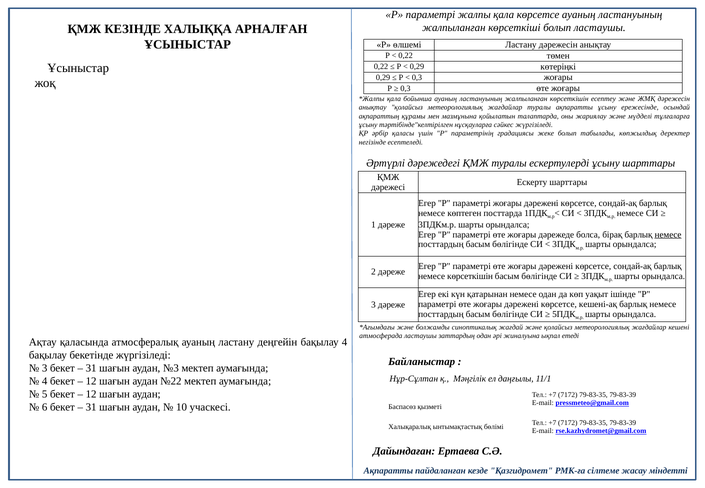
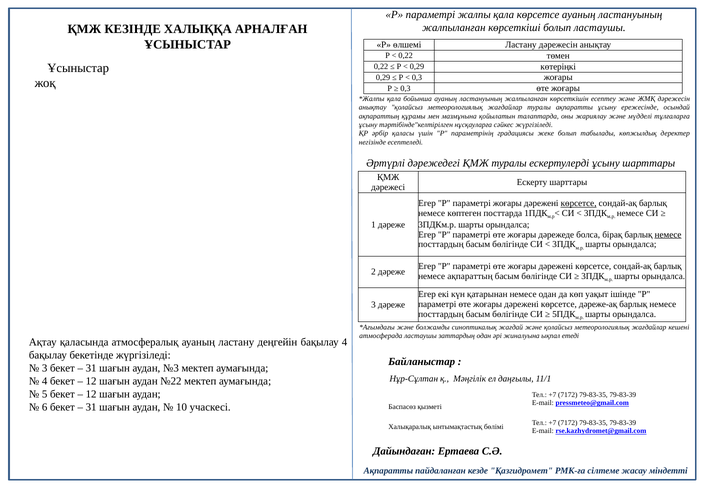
көрсетсе at (579, 203) underline: none -> present
немесе көрсеткішін: көрсеткішін -> ақпараттың
кешені-ақ: кешені-ақ -> дәреже-ақ
